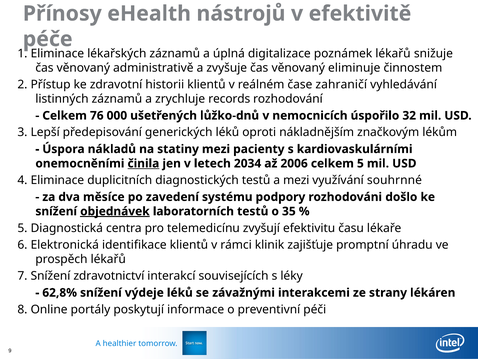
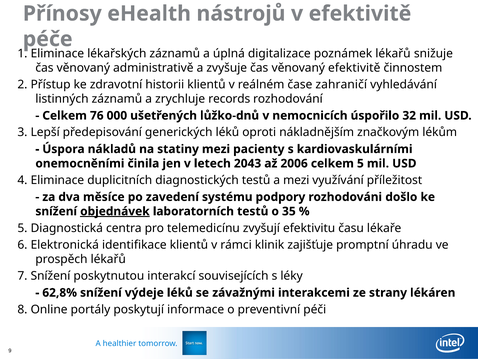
věnovaný eliminuje: eliminuje -> efektivitě
činila underline: present -> none
2034: 2034 -> 2043
souhrnné: souhrnné -> příležitost
zdravotnictví: zdravotnictví -> poskytnutou
